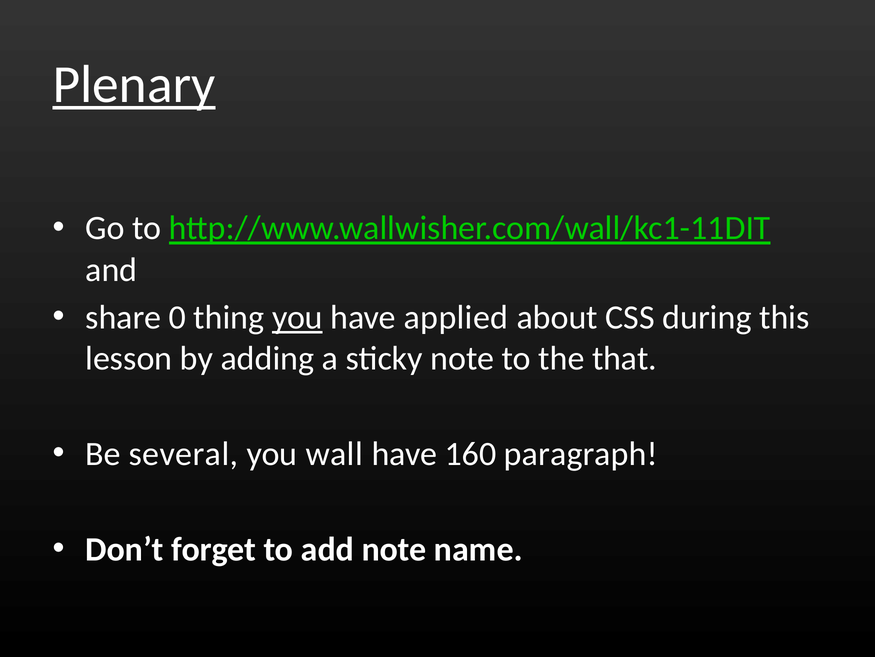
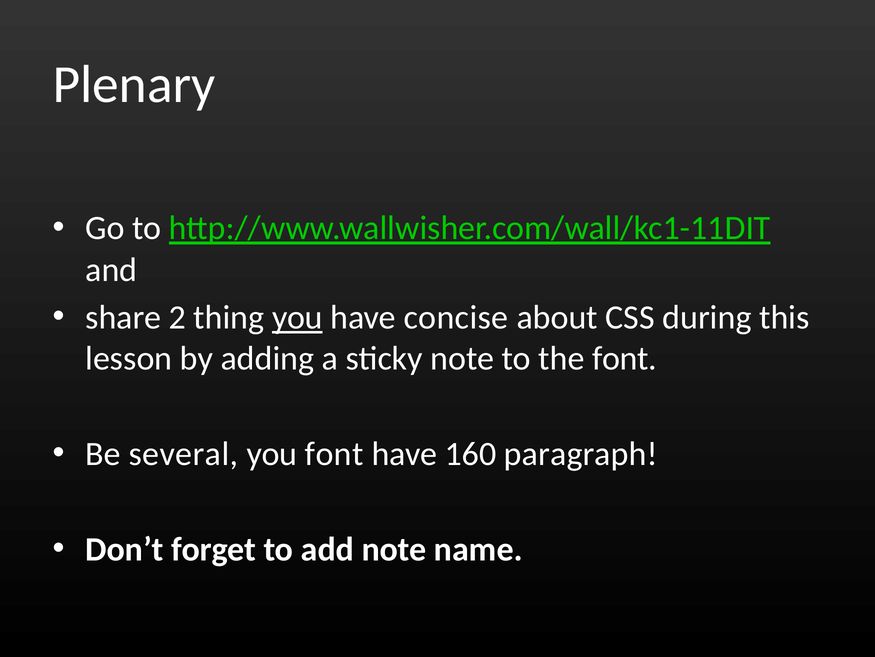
Plenary underline: present -> none
0: 0 -> 2
applied: applied -> concise
the that: that -> font
you wall: wall -> font
